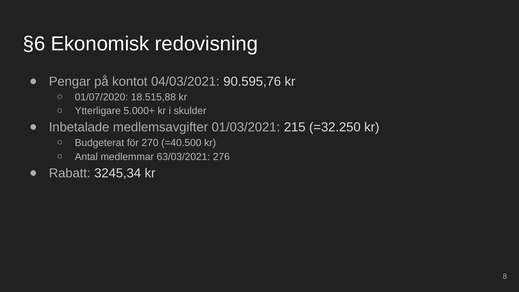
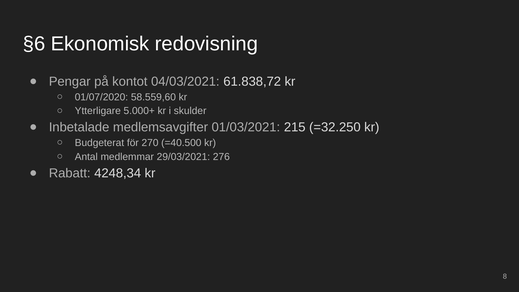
90.595,76: 90.595,76 -> 61.838,72
18.515,88: 18.515,88 -> 58.559,60
63/03/2021: 63/03/2021 -> 29/03/2021
3245,34: 3245,34 -> 4248,34
